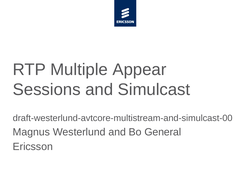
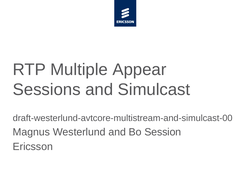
General: General -> Session
